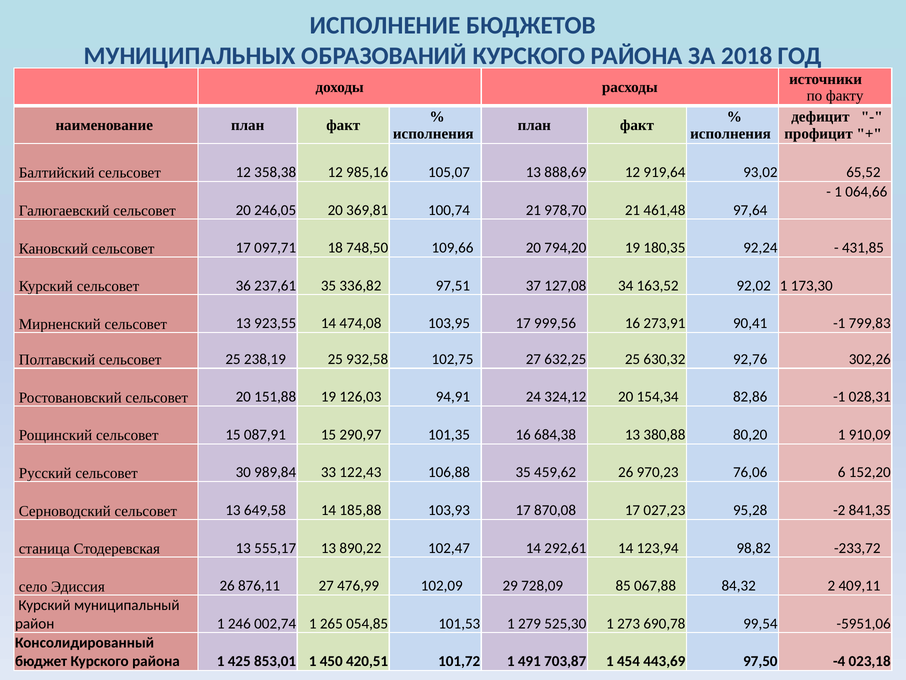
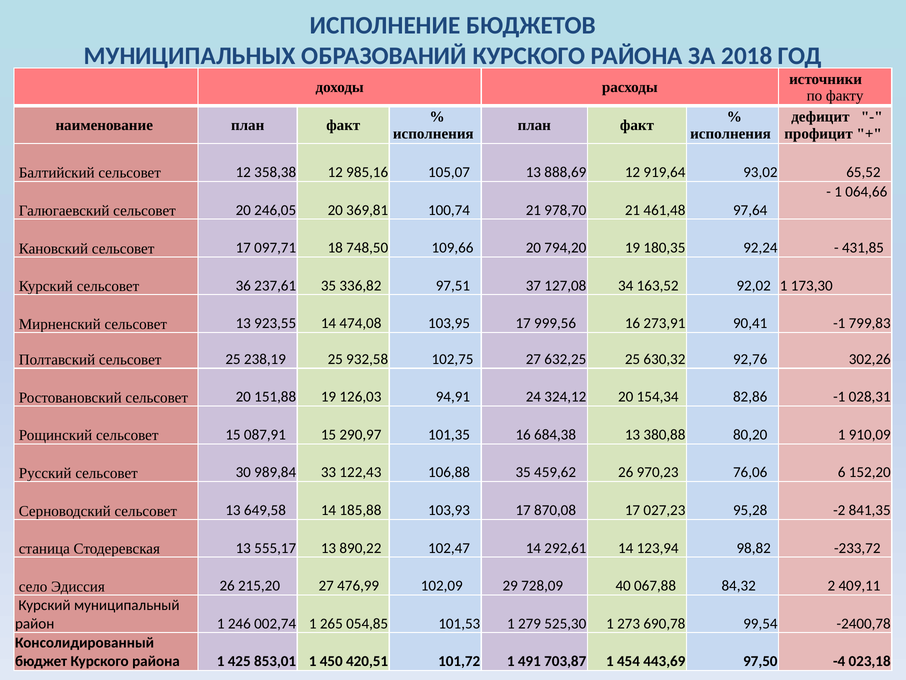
876,11: 876,11 -> 215,20
85: 85 -> 40
-5951,06: -5951,06 -> -2400,78
